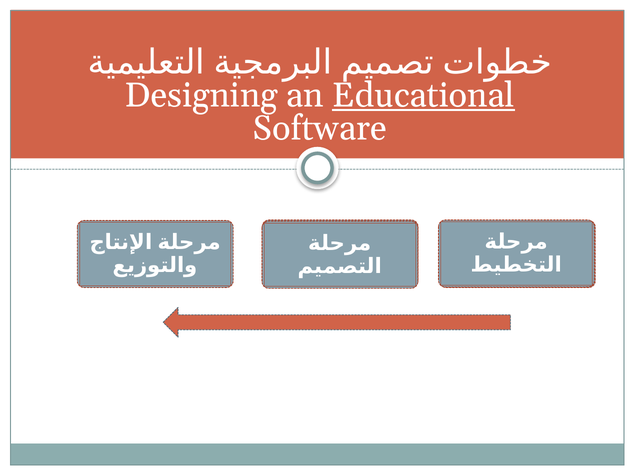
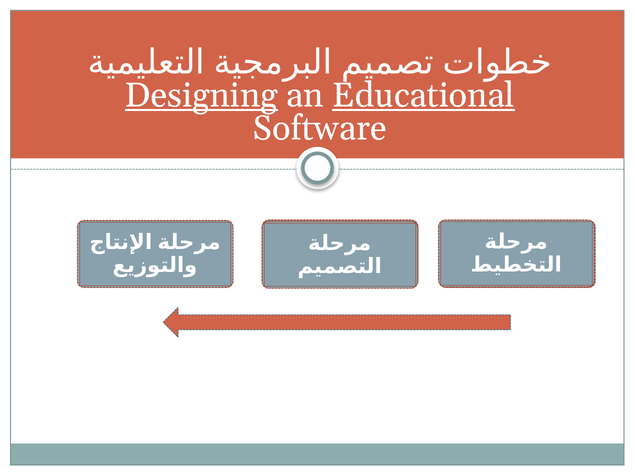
Designing underline: none -> present
